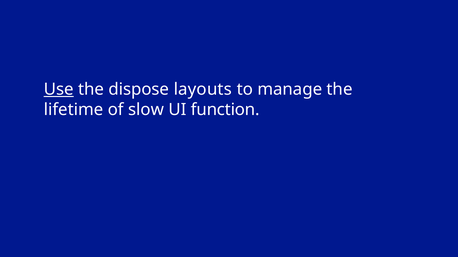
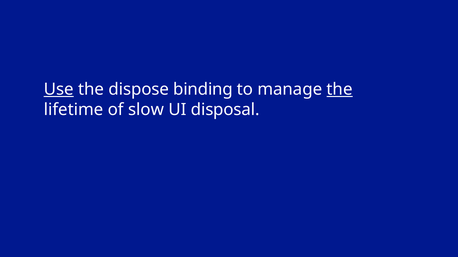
layouts: layouts -> binding
the at (340, 90) underline: none -> present
function: function -> disposal
